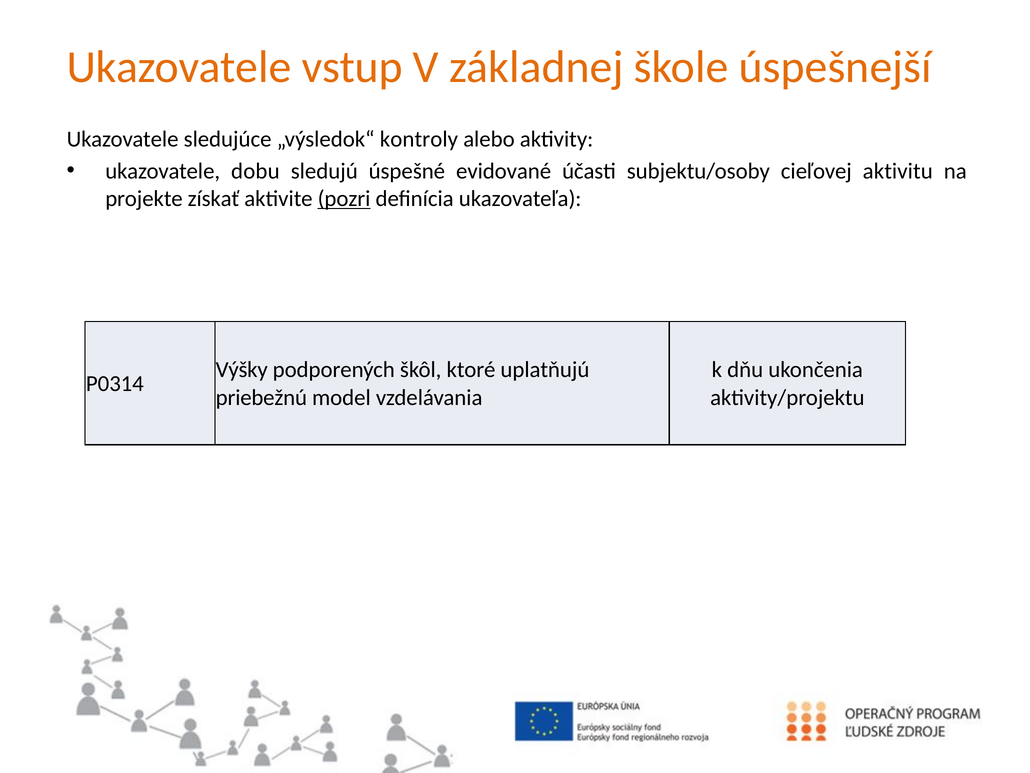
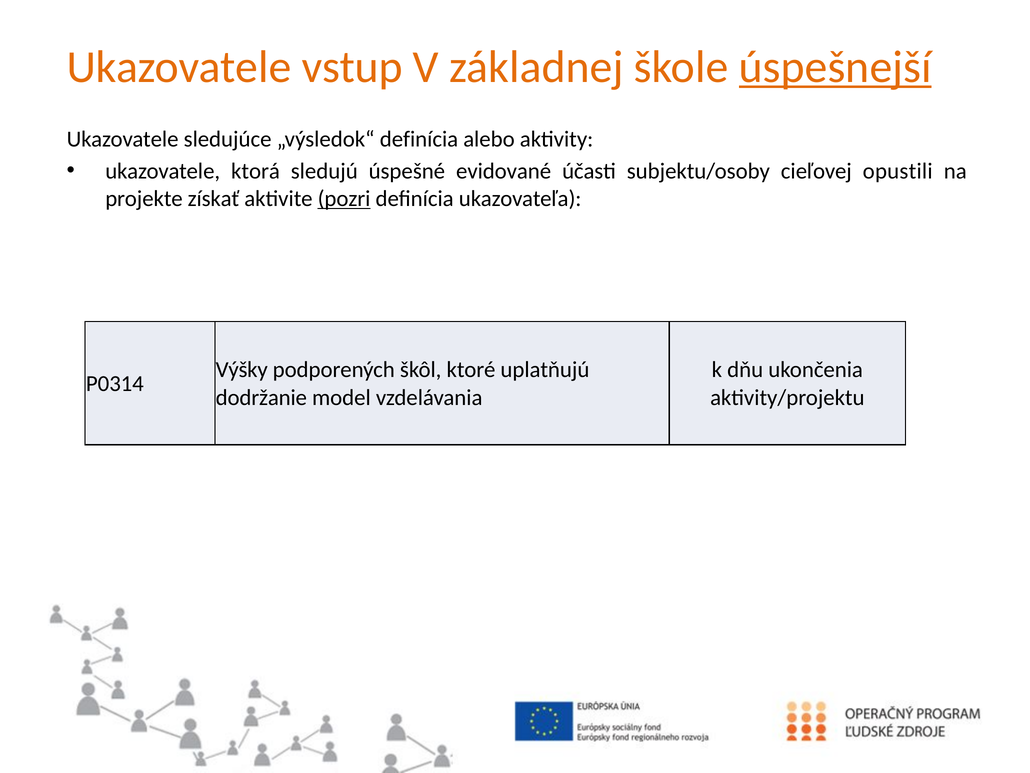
úspešnejší underline: none -> present
„výsledok“ kontroly: kontroly -> definícia
dobu: dobu -> ktorá
aktivitu: aktivitu -> opustili
priebežnú: priebežnú -> dodržanie
